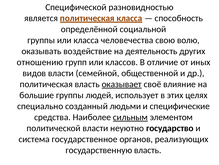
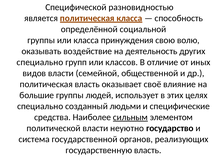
человечества: человечества -> принуждения
отношению at (40, 62): отношению -> специально
оказывает underline: present -> none
государственное: государственное -> государственной
